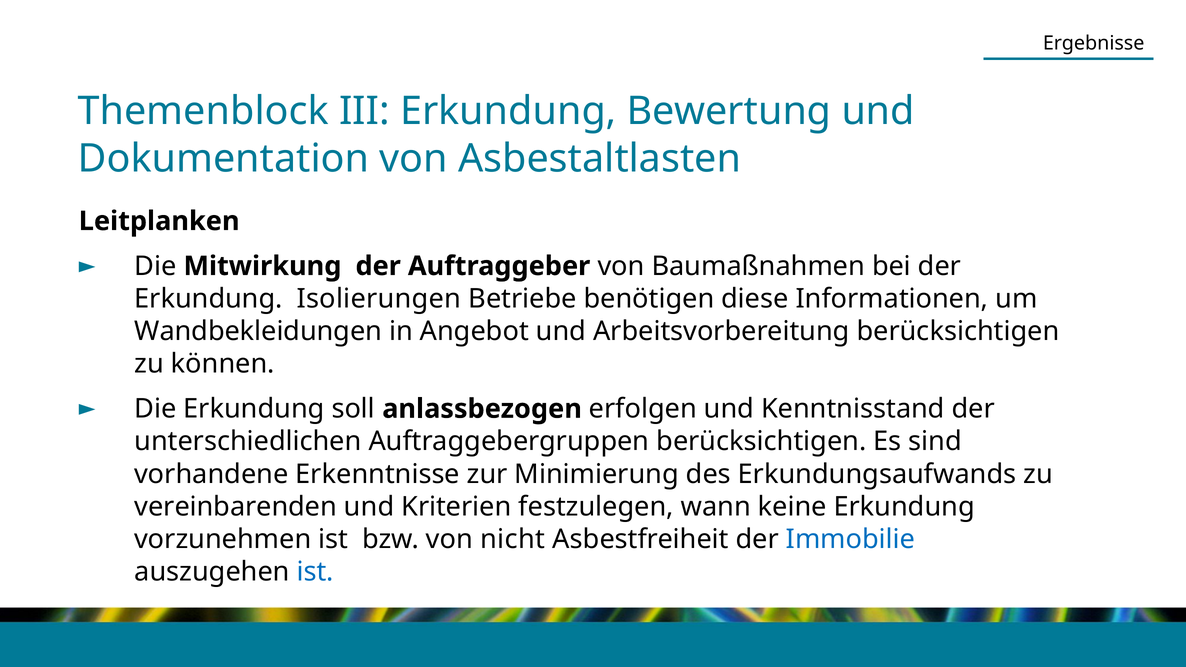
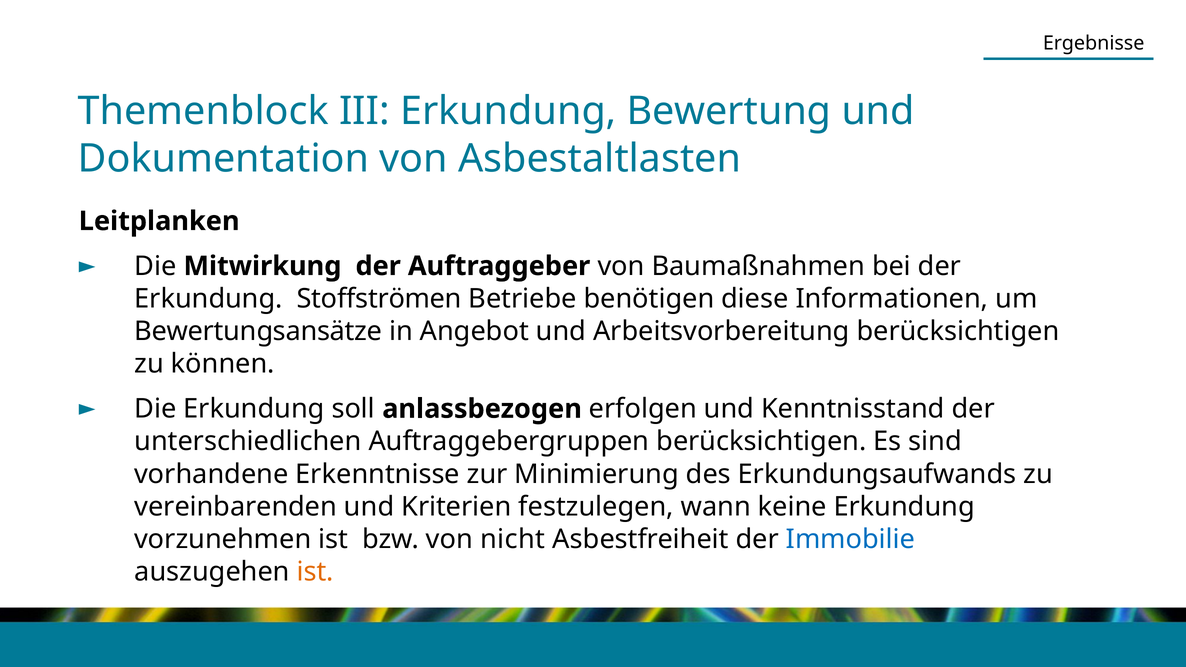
Isolierungen: Isolierungen -> Stoffströmen
Wandbekleidungen: Wandbekleidungen -> Bewertungsansätze
ist at (315, 572) colour: blue -> orange
